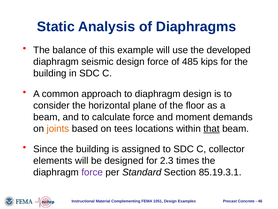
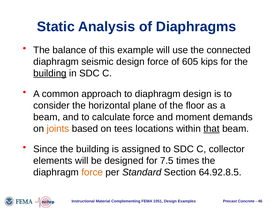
developed: developed -> connected
485: 485 -> 605
building at (50, 73) underline: none -> present
2.3: 2.3 -> 7.5
force at (92, 172) colour: purple -> orange
85.19.3.1: 85.19.3.1 -> 64.92.8.5
